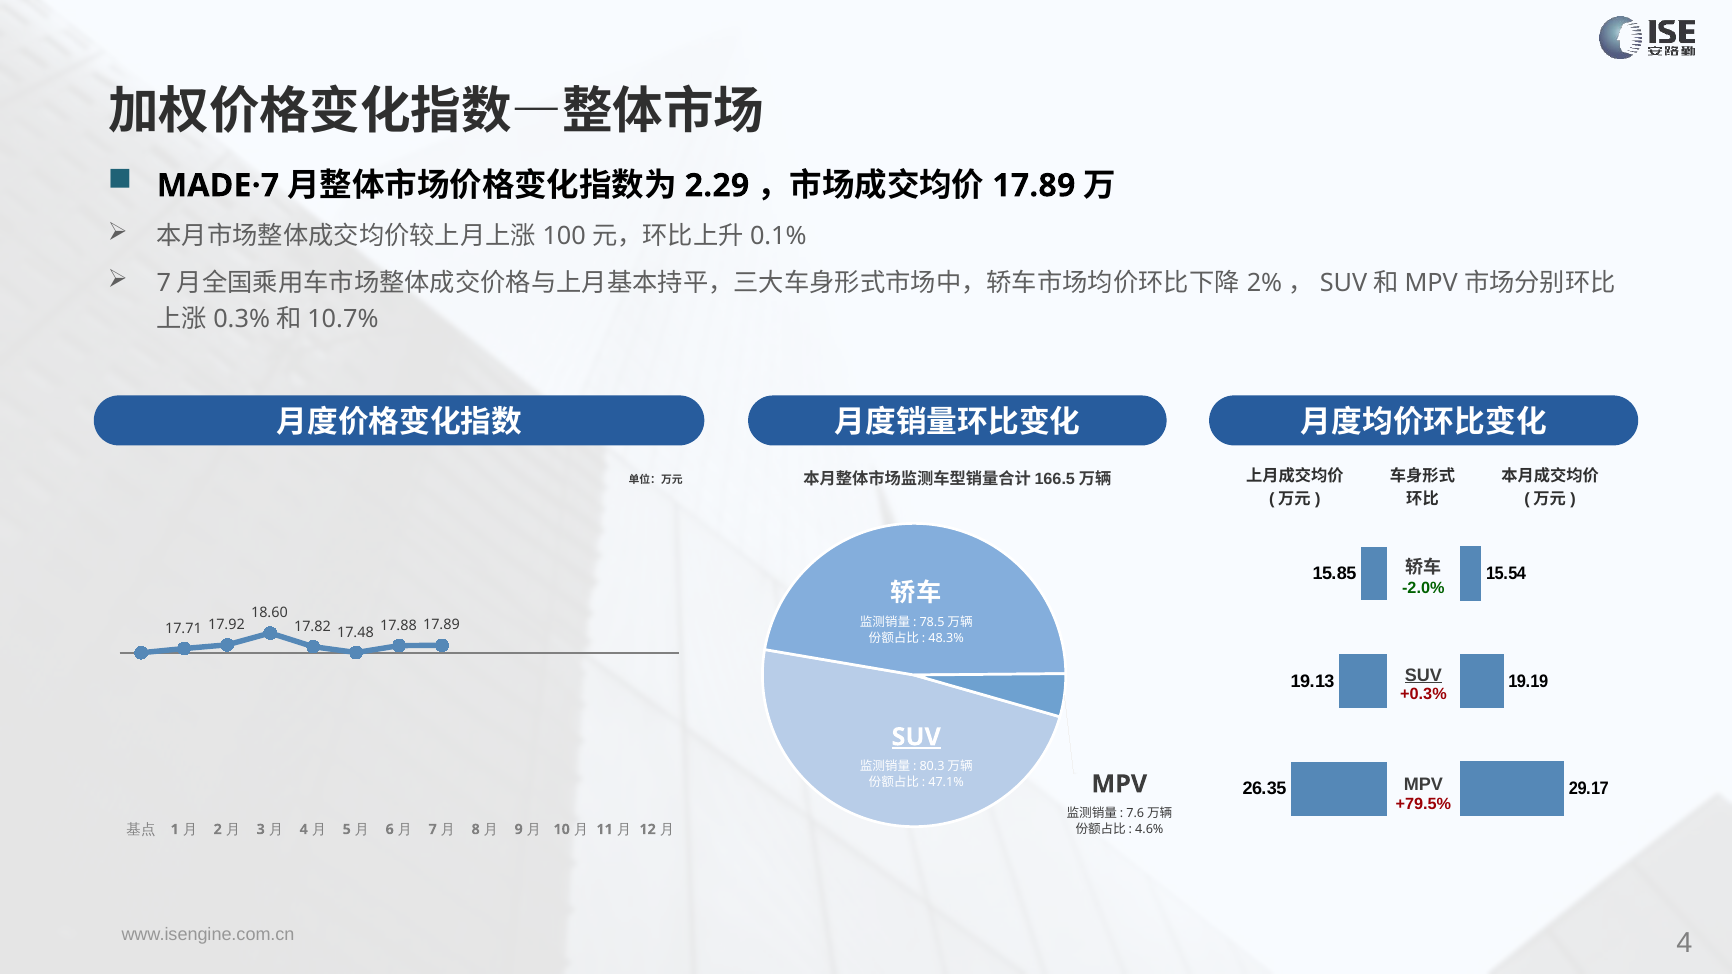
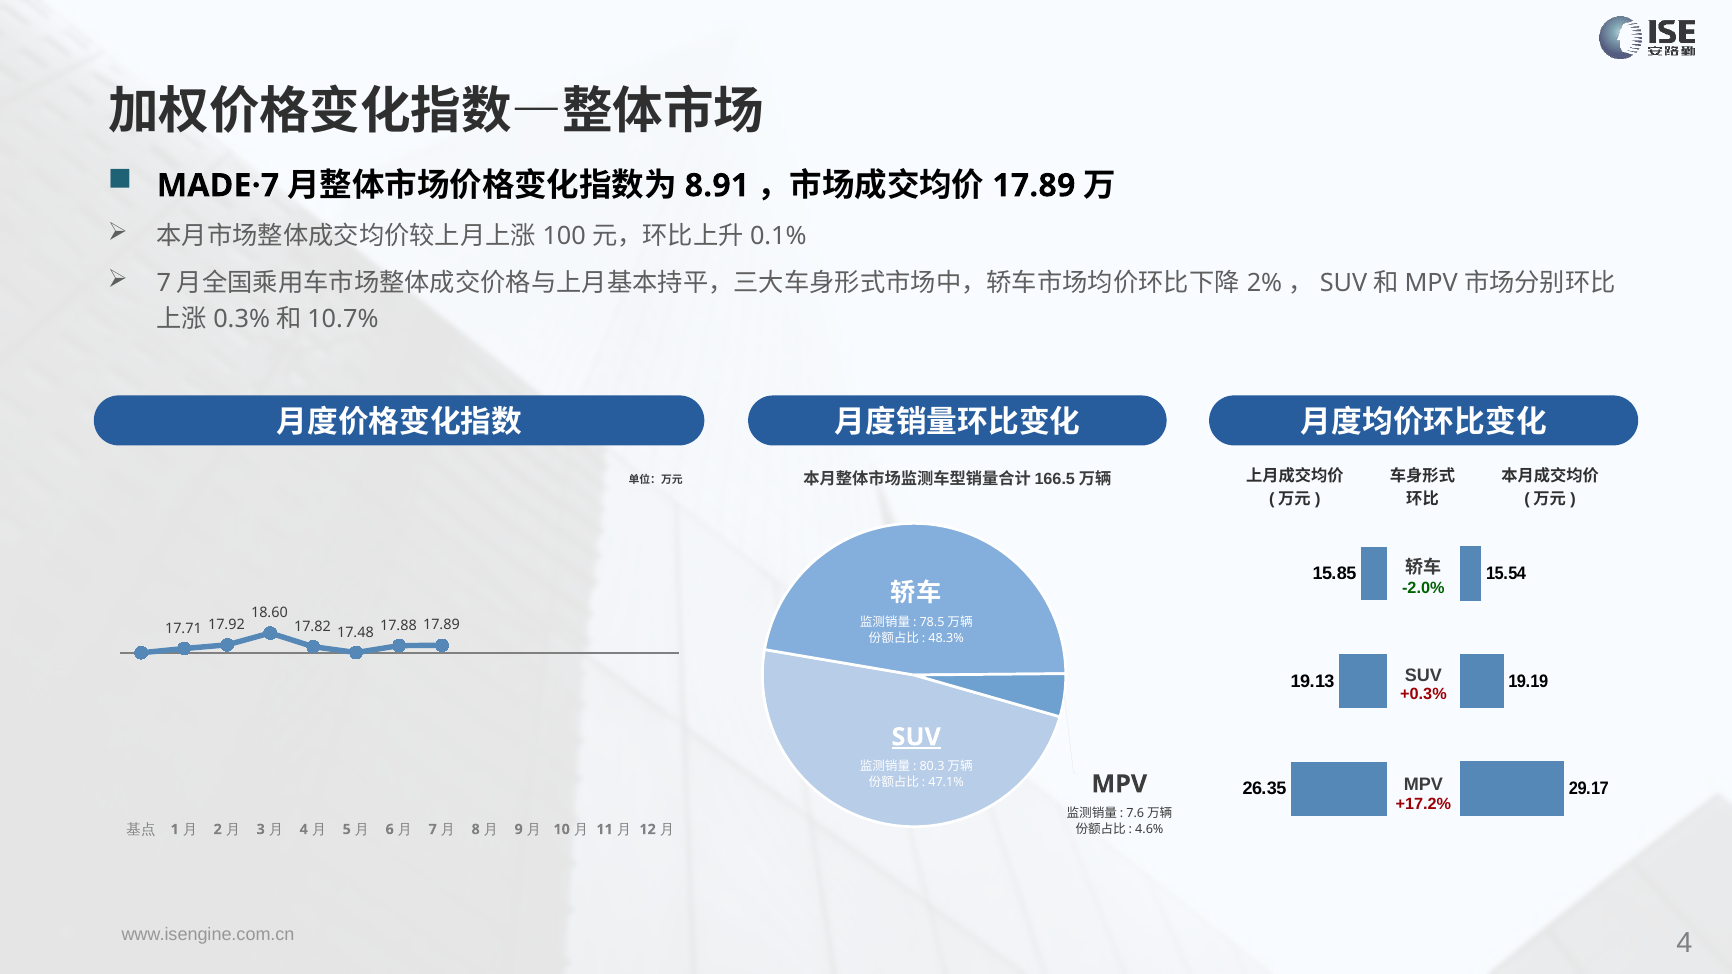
2.29: 2.29 -> 8.91
SUV at (1423, 675) underline: present -> none
+79.5%: +79.5% -> +17.2%
